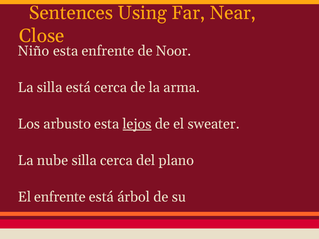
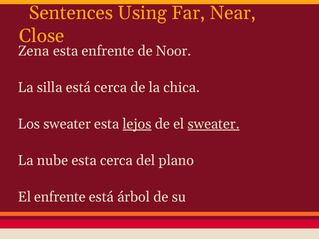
Niño: Niño -> Zena
arma: arma -> chica
Los arbusto: arbusto -> sweater
sweater at (214, 124) underline: none -> present
nube silla: silla -> esta
